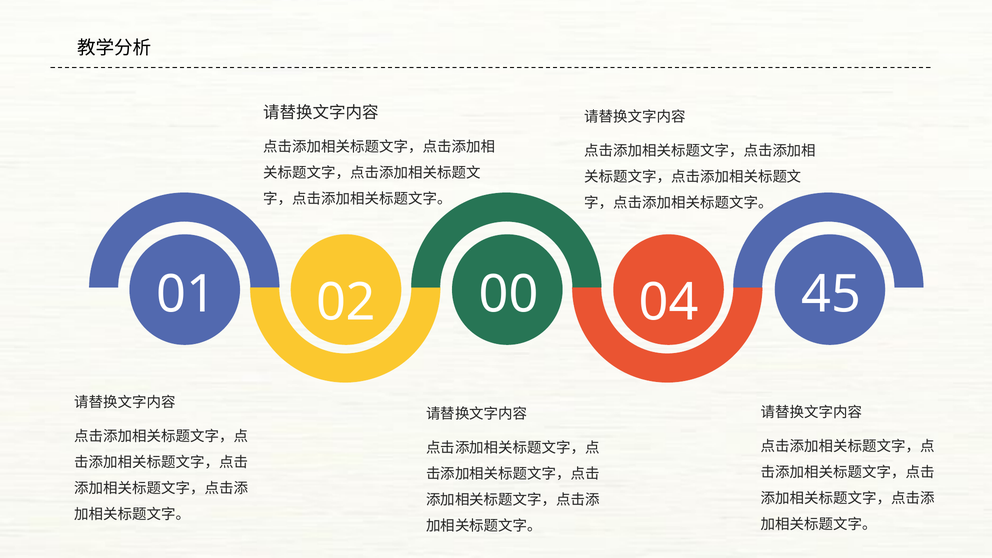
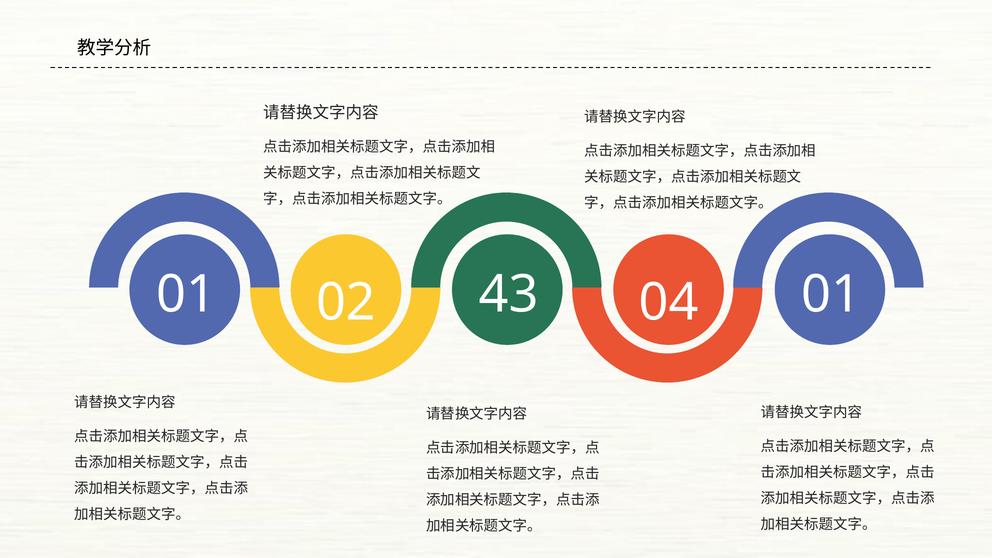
00: 00 -> 43
04 45: 45 -> 01
